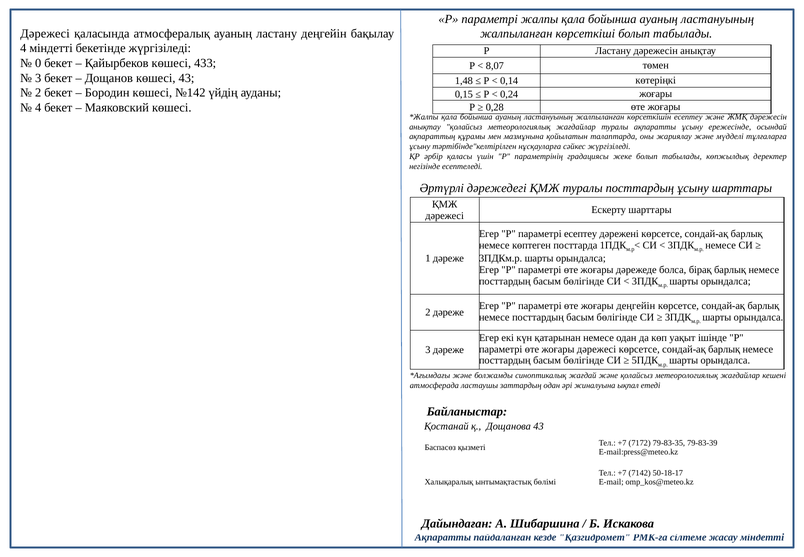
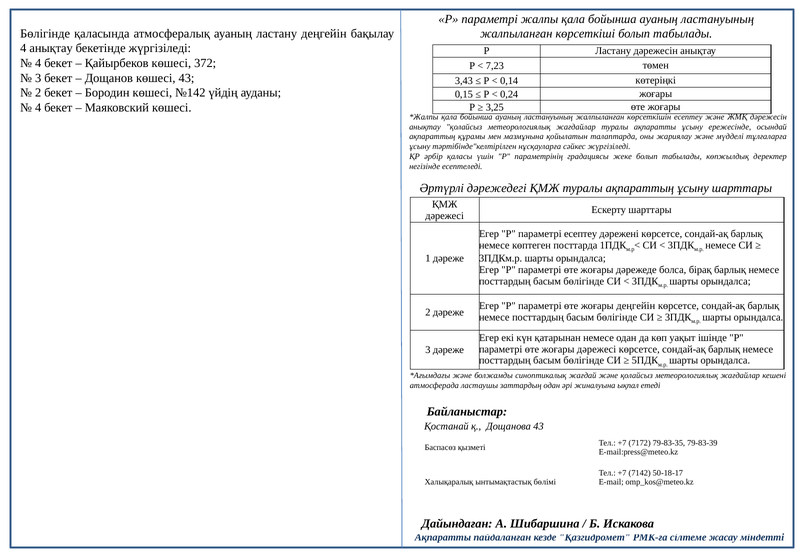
Дәрежесі at (45, 33): Дәрежесі -> Бөлігінде
4 міндетті: міндетті -> анықтау
0 at (38, 63): 0 -> 4
433: 433 -> 372
8,07: 8,07 -> 7,23
1,48: 1,48 -> 3,43
0,28: 0,28 -> 3,25
туралы посттардың: посттардың -> ақпараттың
